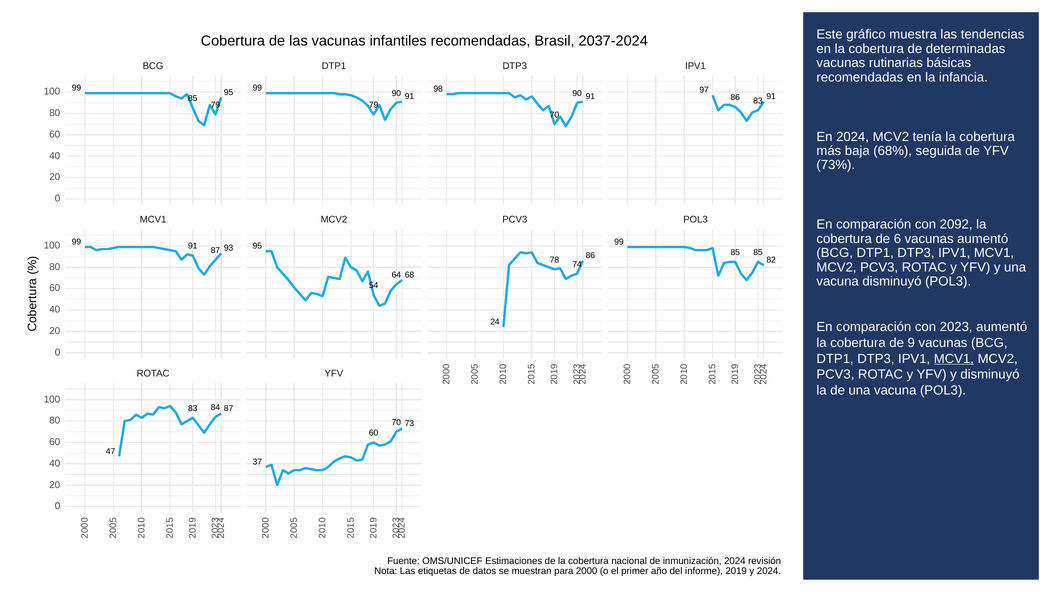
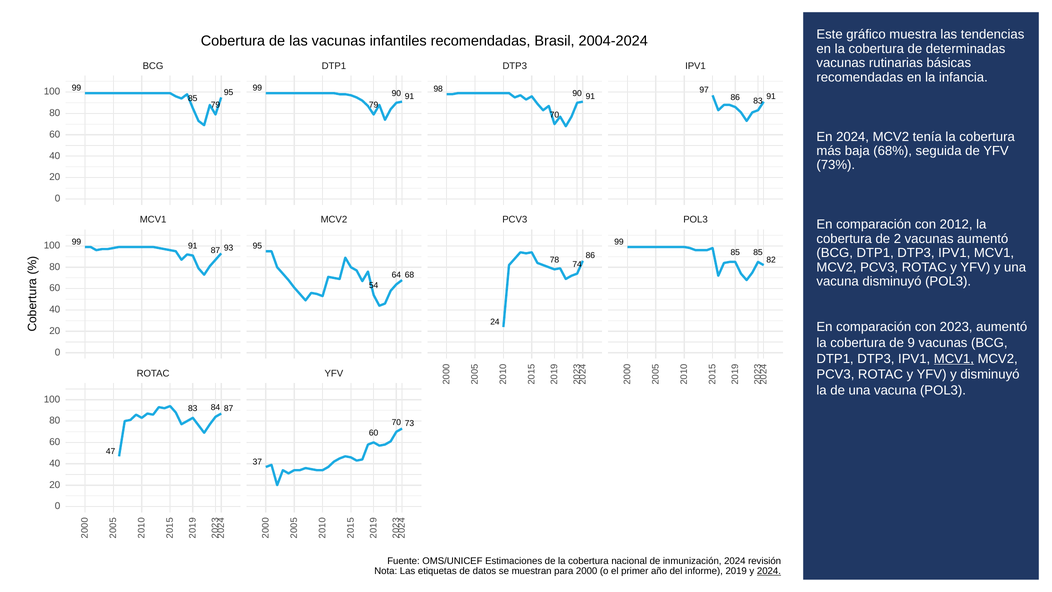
2037-2024: 2037-2024 -> 2004-2024
2092: 2092 -> 2012
de 6: 6 -> 2
2024 at (769, 571) underline: none -> present
